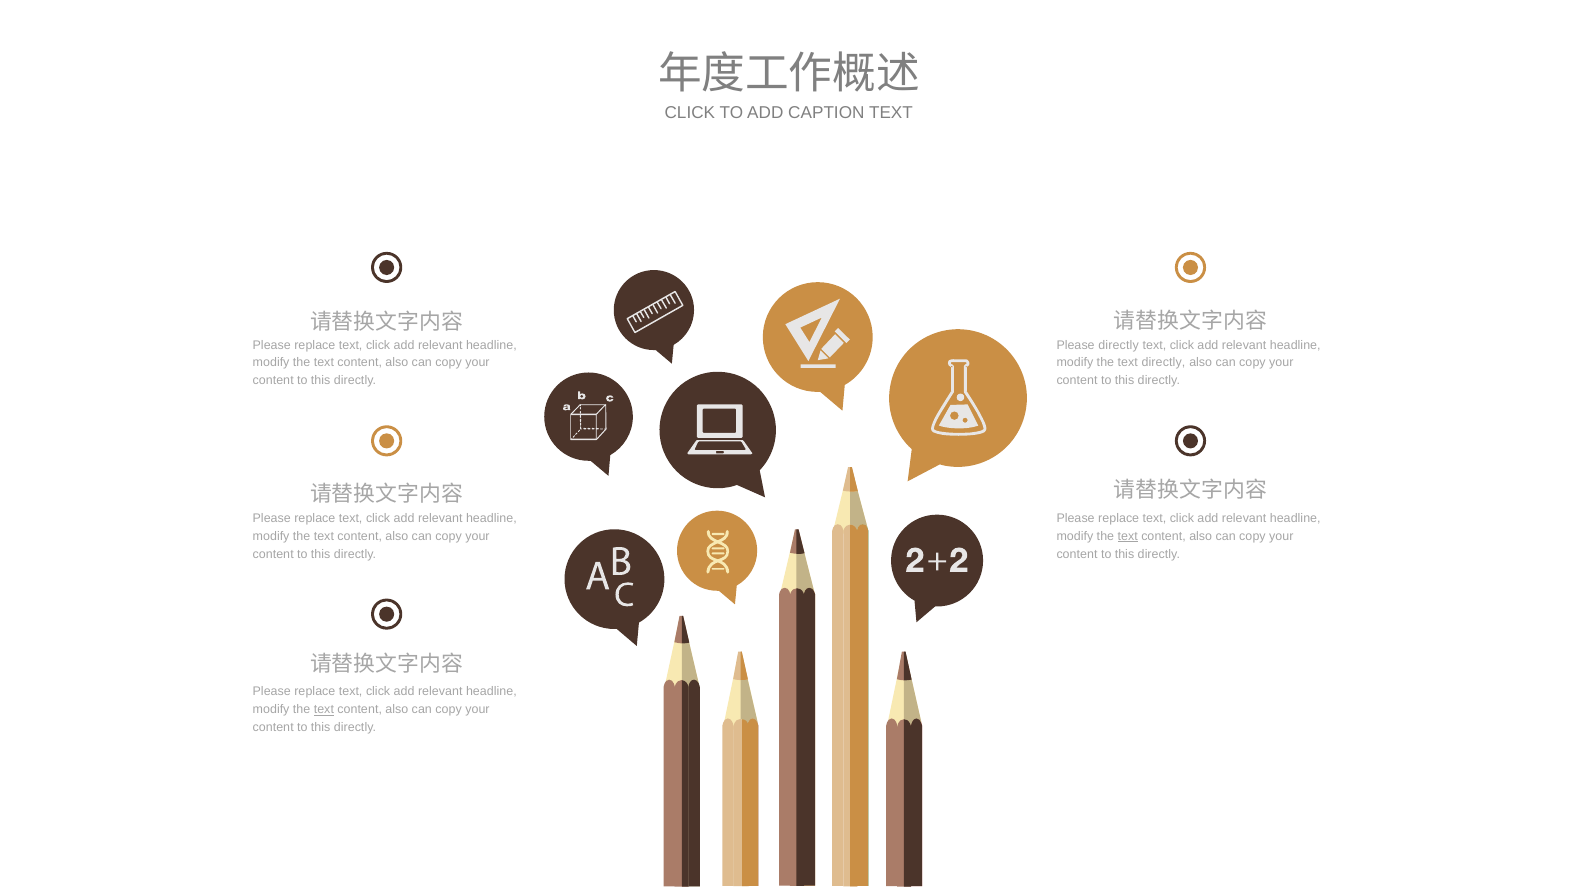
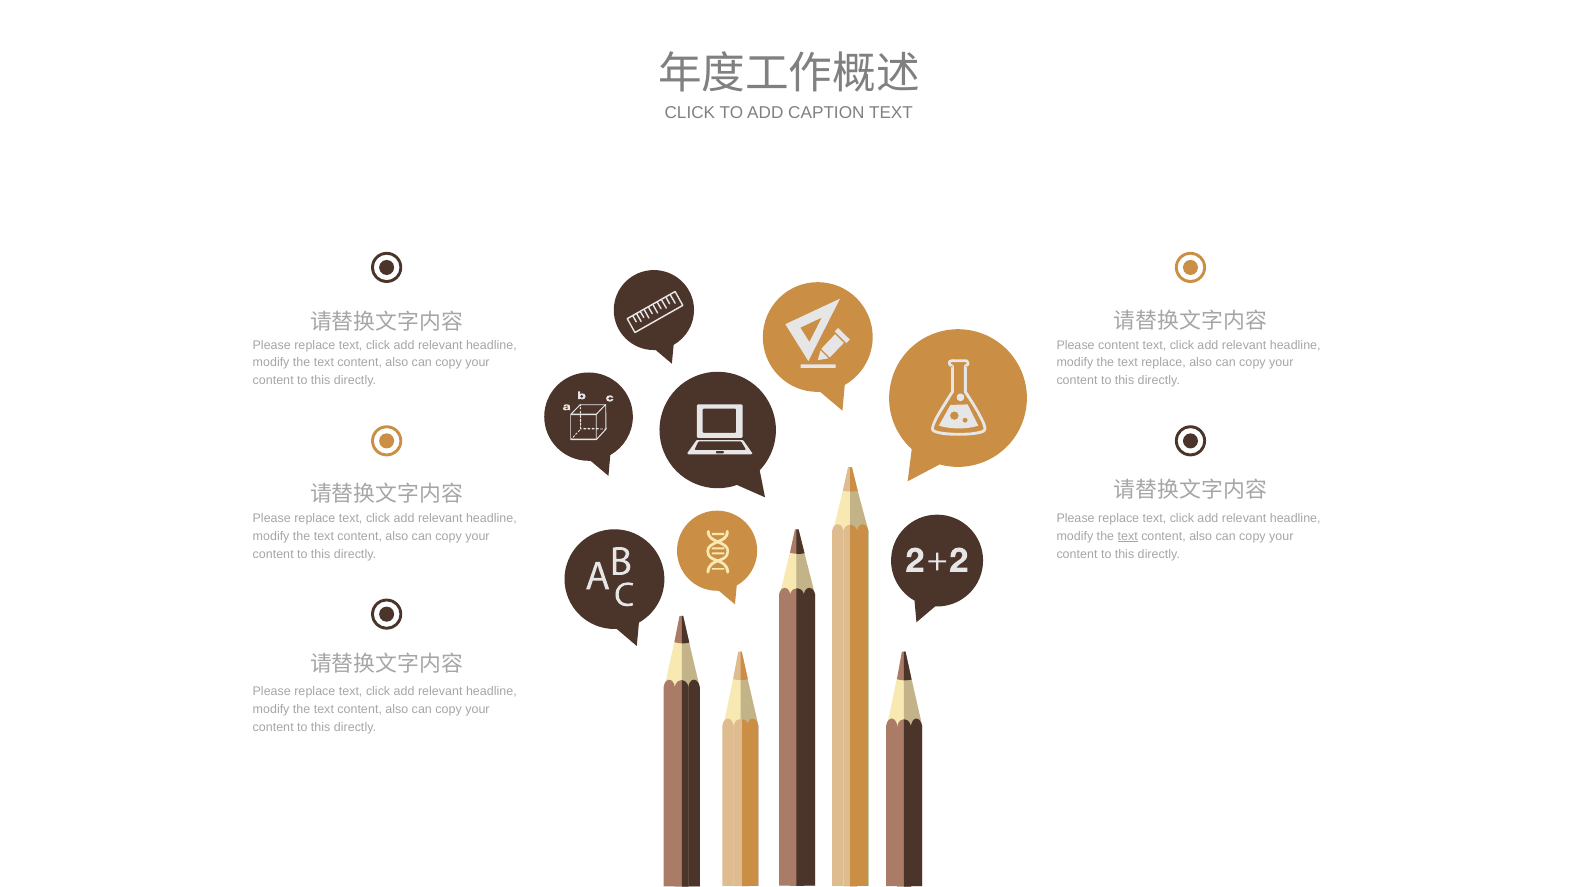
Please directly: directly -> content
text directly: directly -> replace
text at (324, 710) underline: present -> none
